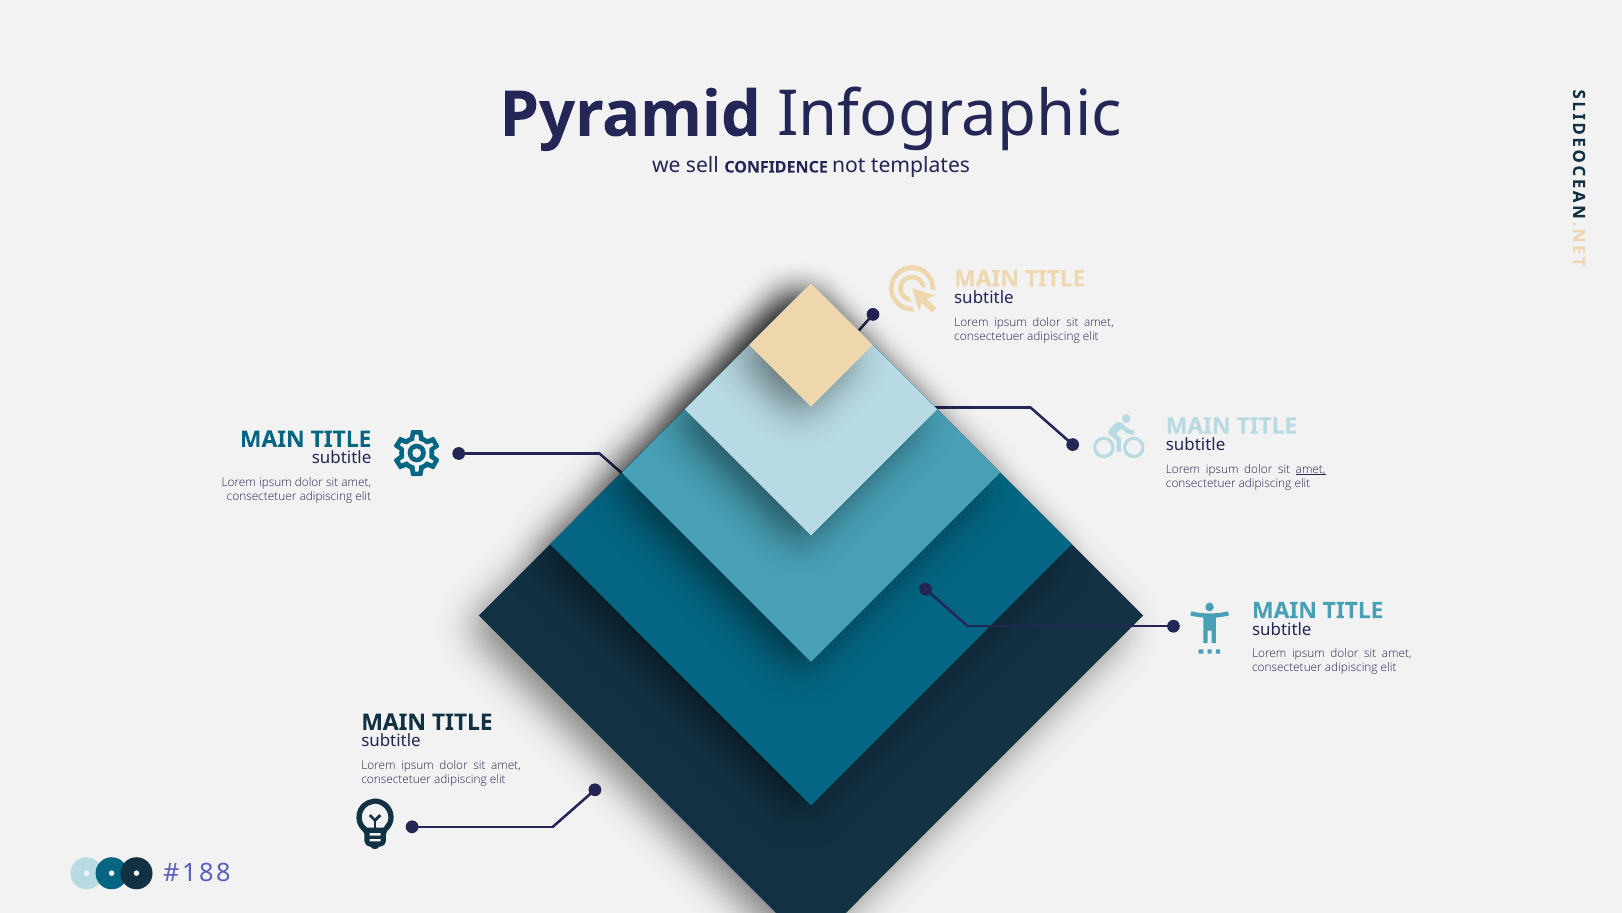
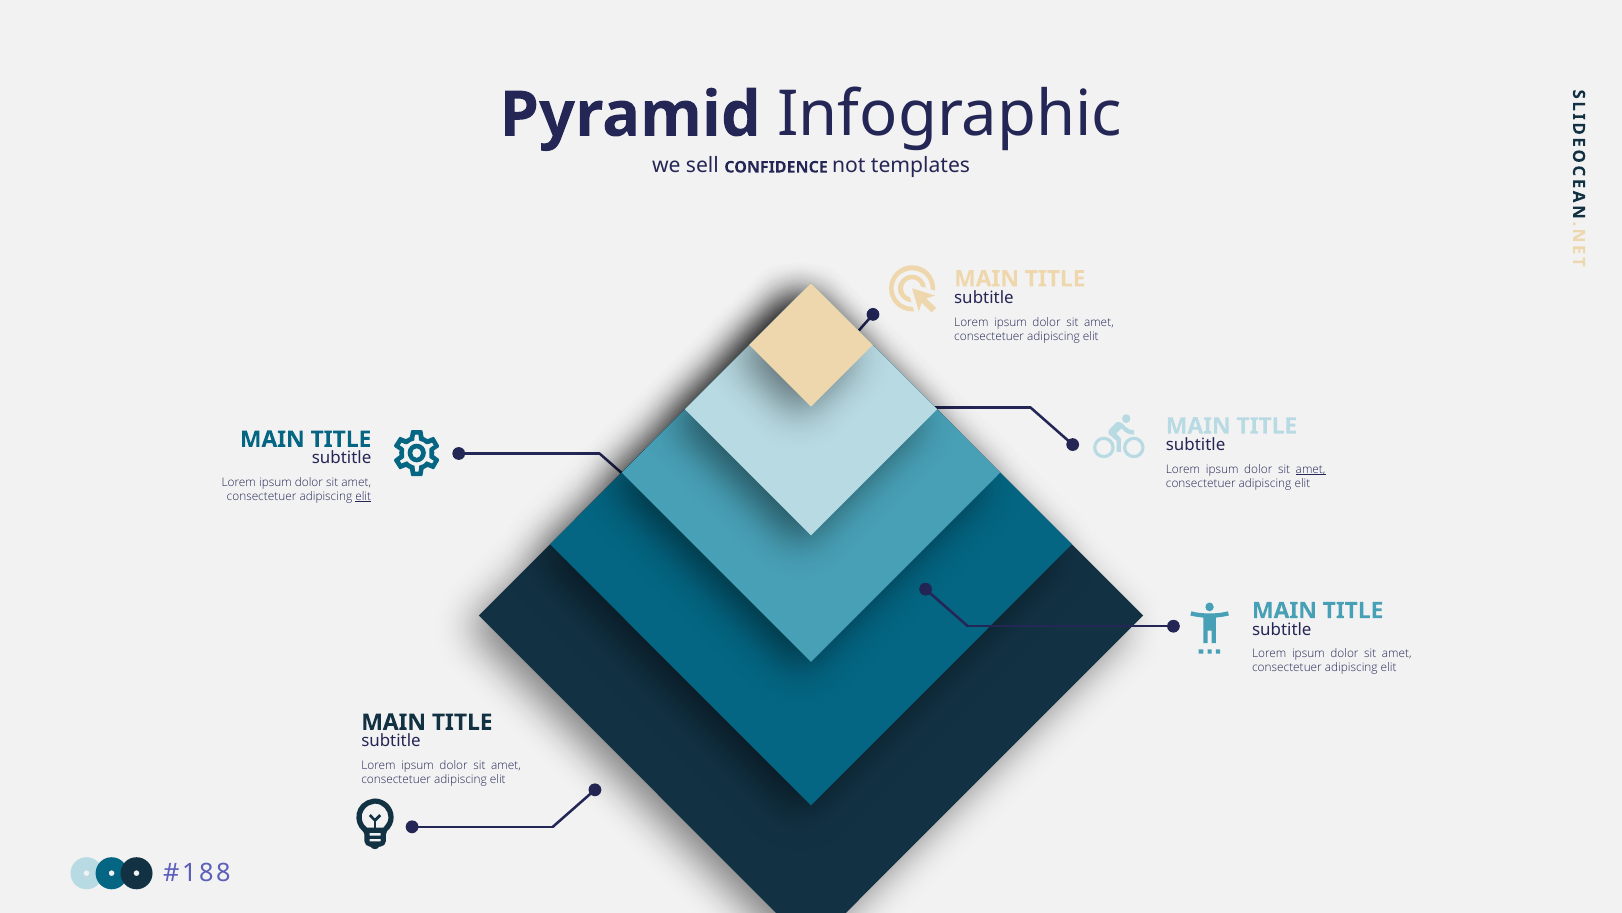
elit at (363, 496) underline: none -> present
